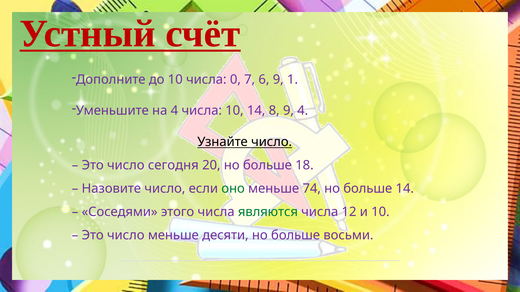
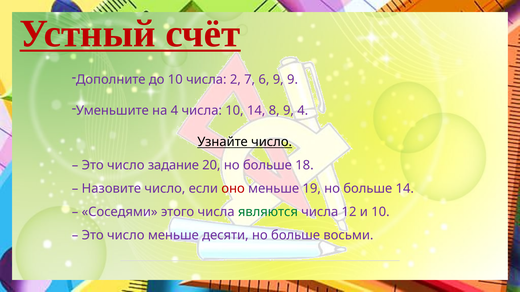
0: 0 -> 2
9 1: 1 -> 9
сегодня: сегодня -> задание
оно colour: green -> red
74: 74 -> 19
